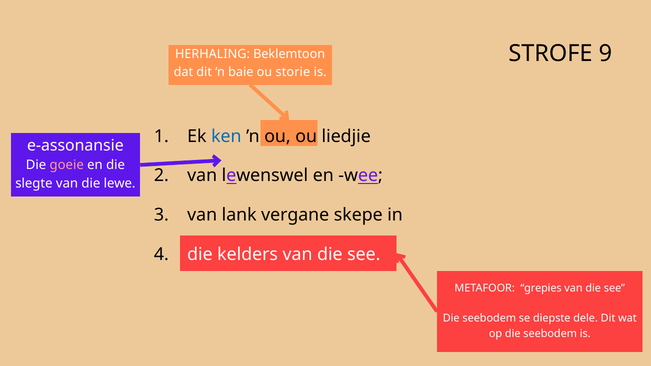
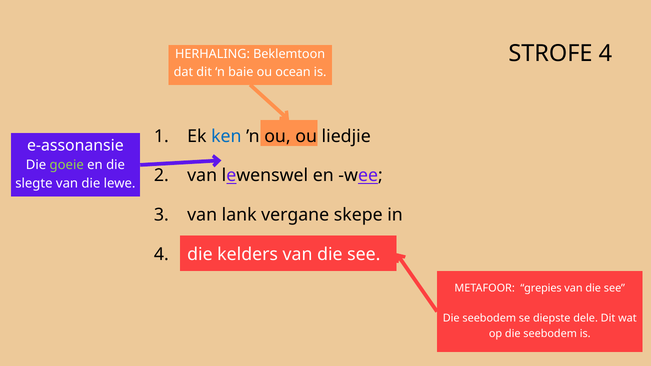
STROFE 9: 9 -> 4
storie: storie -> ocean
goeie colour: pink -> light green
